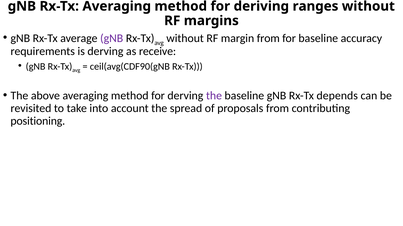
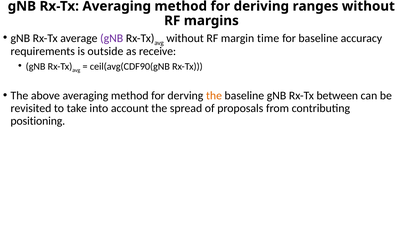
margin from: from -> time
is derving: derving -> outside
the at (214, 96) colour: purple -> orange
depends: depends -> between
